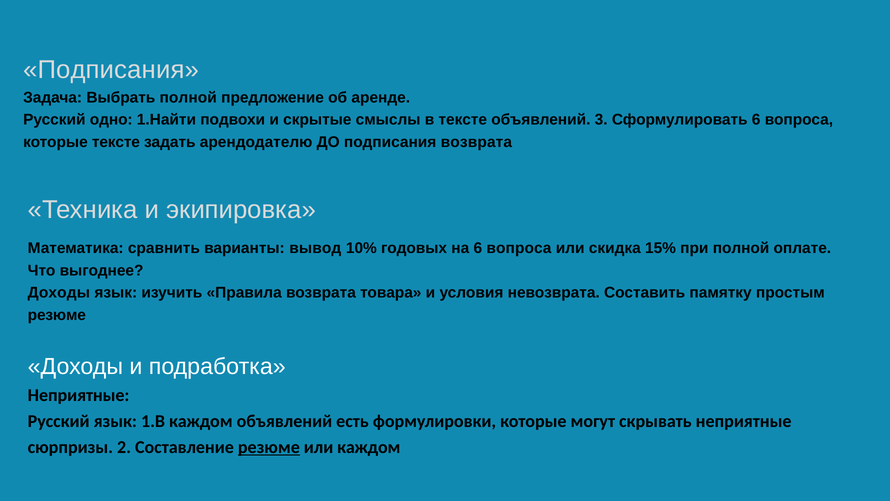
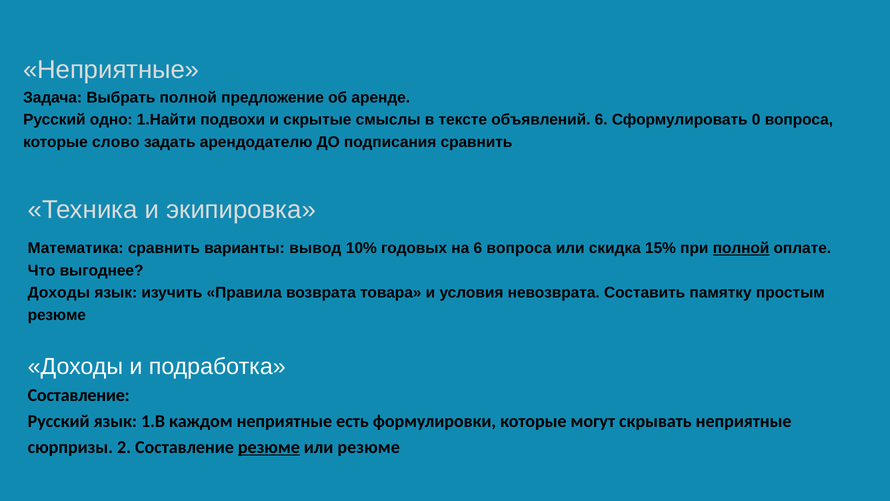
Подписания at (111, 70): Подписания -> Неприятные
объявлений 3: 3 -> 6
Сформулировать 6: 6 -> 0
которые тексте: тексте -> слово
подписания возврата: возврата -> сравнить
полной at (741, 248) underline: none -> present
Неприятные at (79, 395): Неприятные -> Составление
каждом объявлений: объявлений -> неприятные
или каждом: каждом -> резюме
